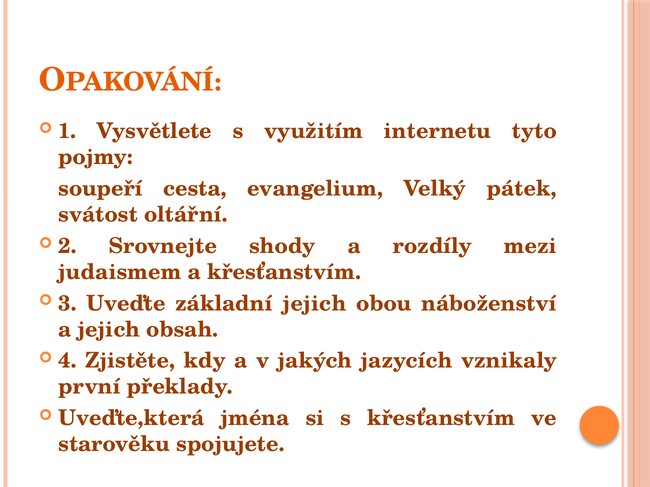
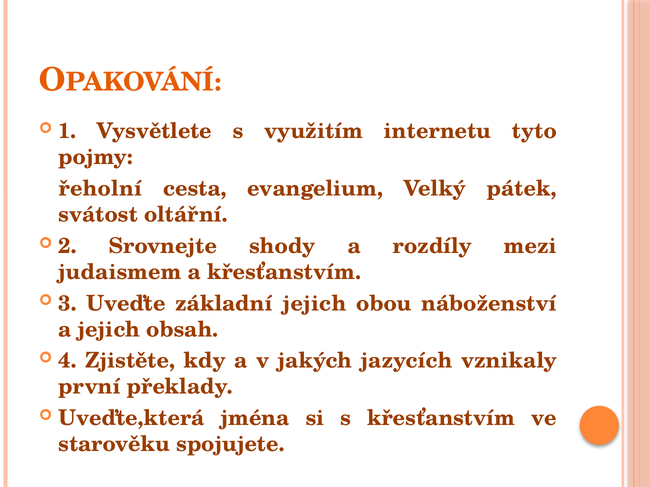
soupeří: soupeří -> řeholní
